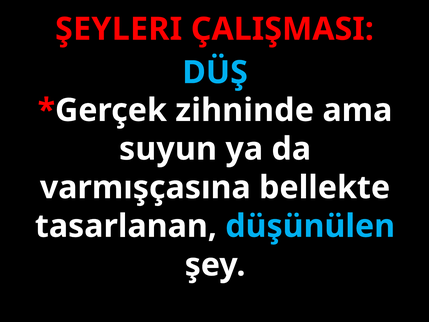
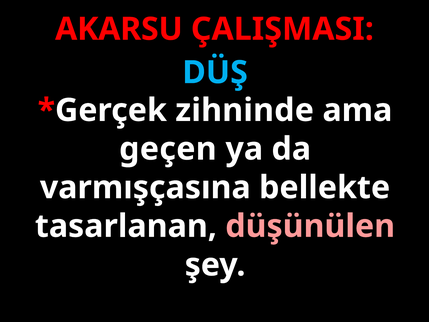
ŞEYLERI: ŞEYLERI -> AKARSU
suyun: suyun -> geçen
düşünülen colour: light blue -> pink
